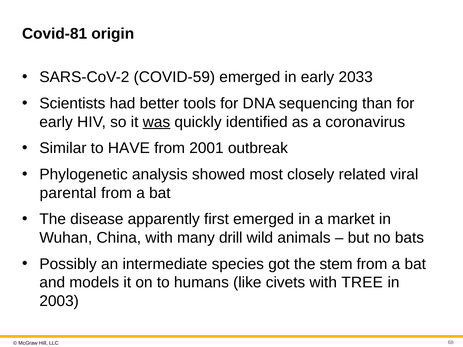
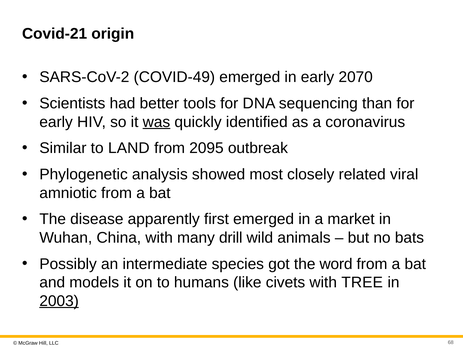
Covid-81: Covid-81 -> Covid-21
COVID-59: COVID-59 -> COVID-49
2033: 2033 -> 2070
HAVE: HAVE -> LAND
2001: 2001 -> 2095
parental: parental -> amniotic
stem: stem -> word
2003 underline: none -> present
